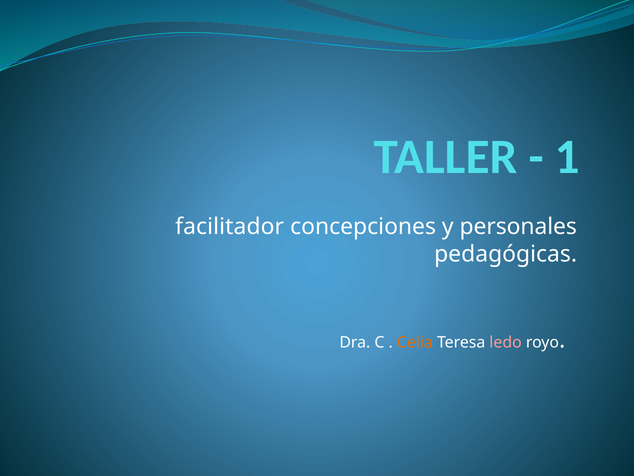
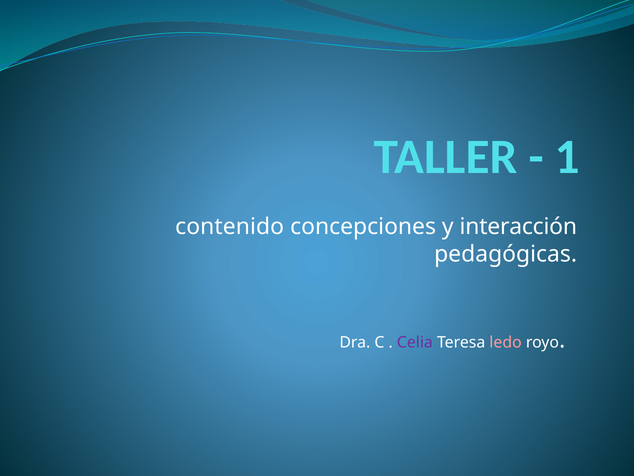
facilitador: facilitador -> contenido
personales: personales -> interacción
Celia colour: orange -> purple
